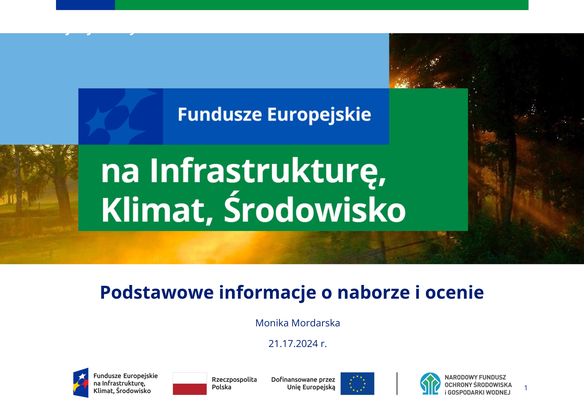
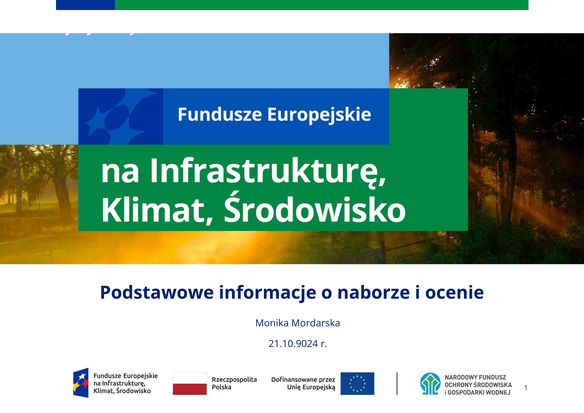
21.17.2024: 21.17.2024 -> 21.10.9024
